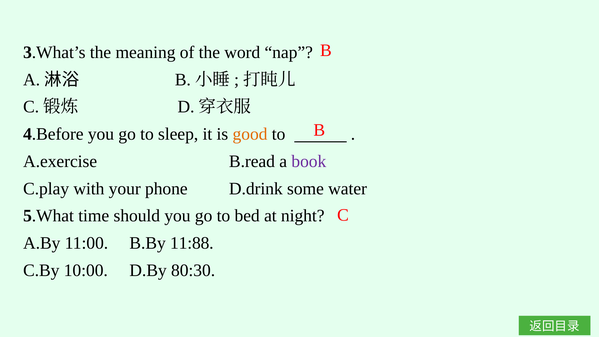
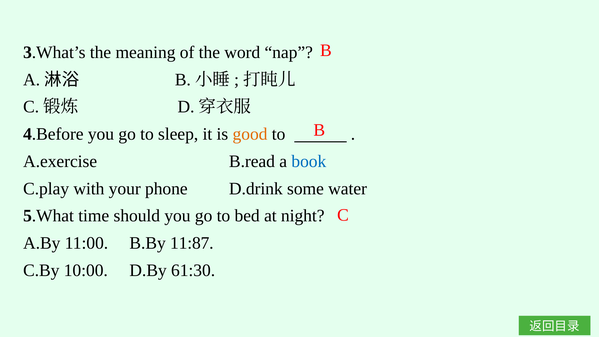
book colour: purple -> blue
11:88: 11:88 -> 11:87
80:30: 80:30 -> 61:30
